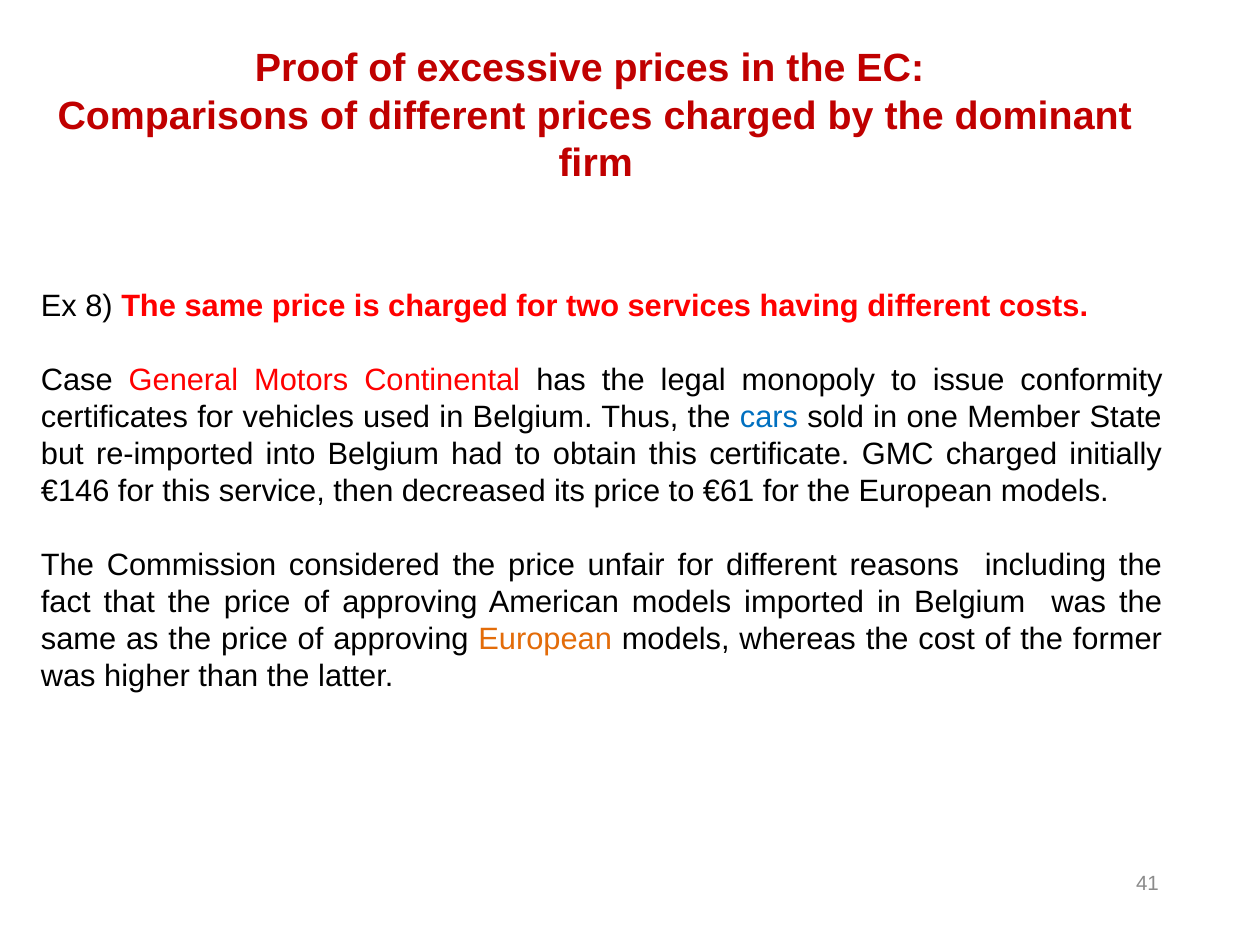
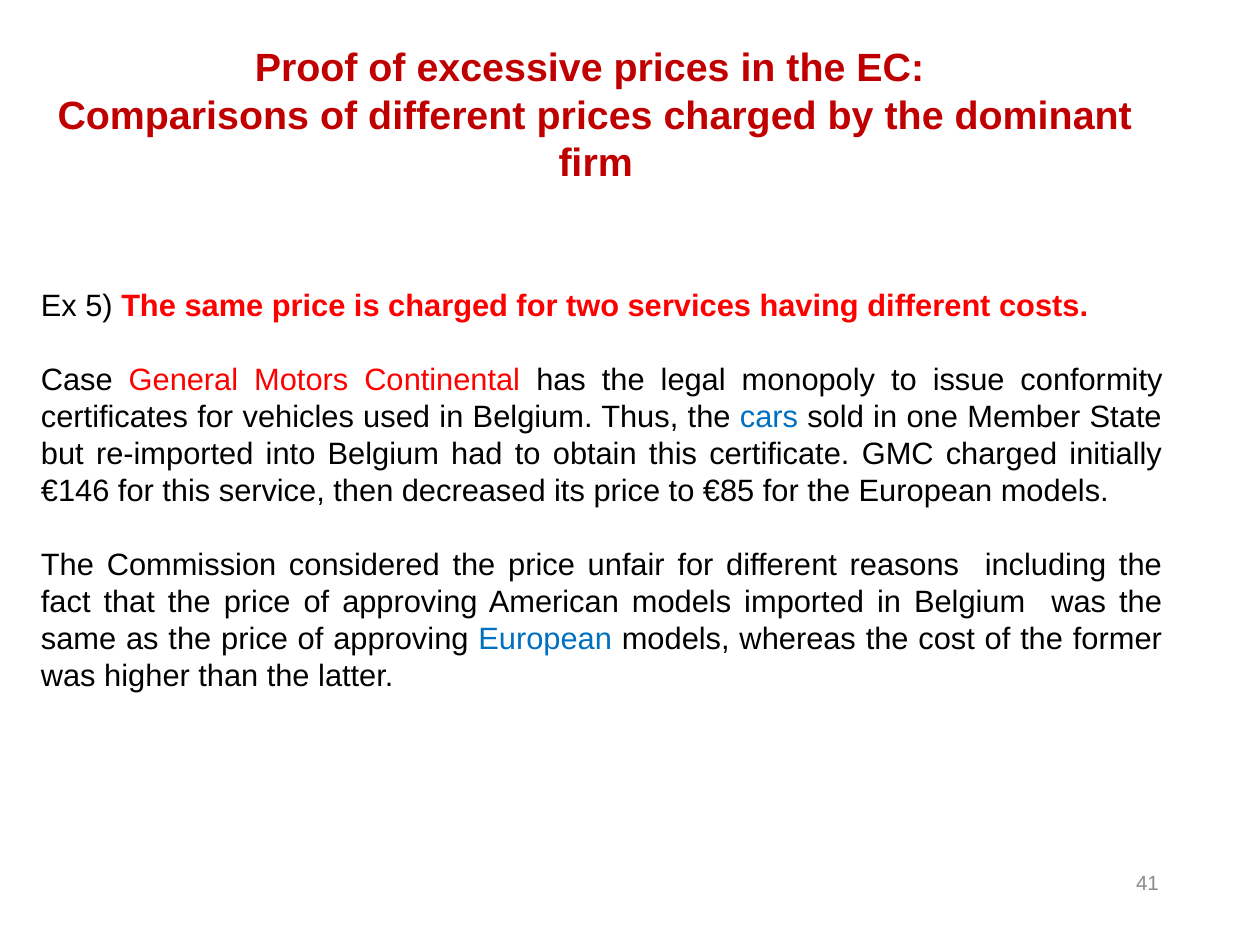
8: 8 -> 5
€61: €61 -> €85
European at (545, 639) colour: orange -> blue
